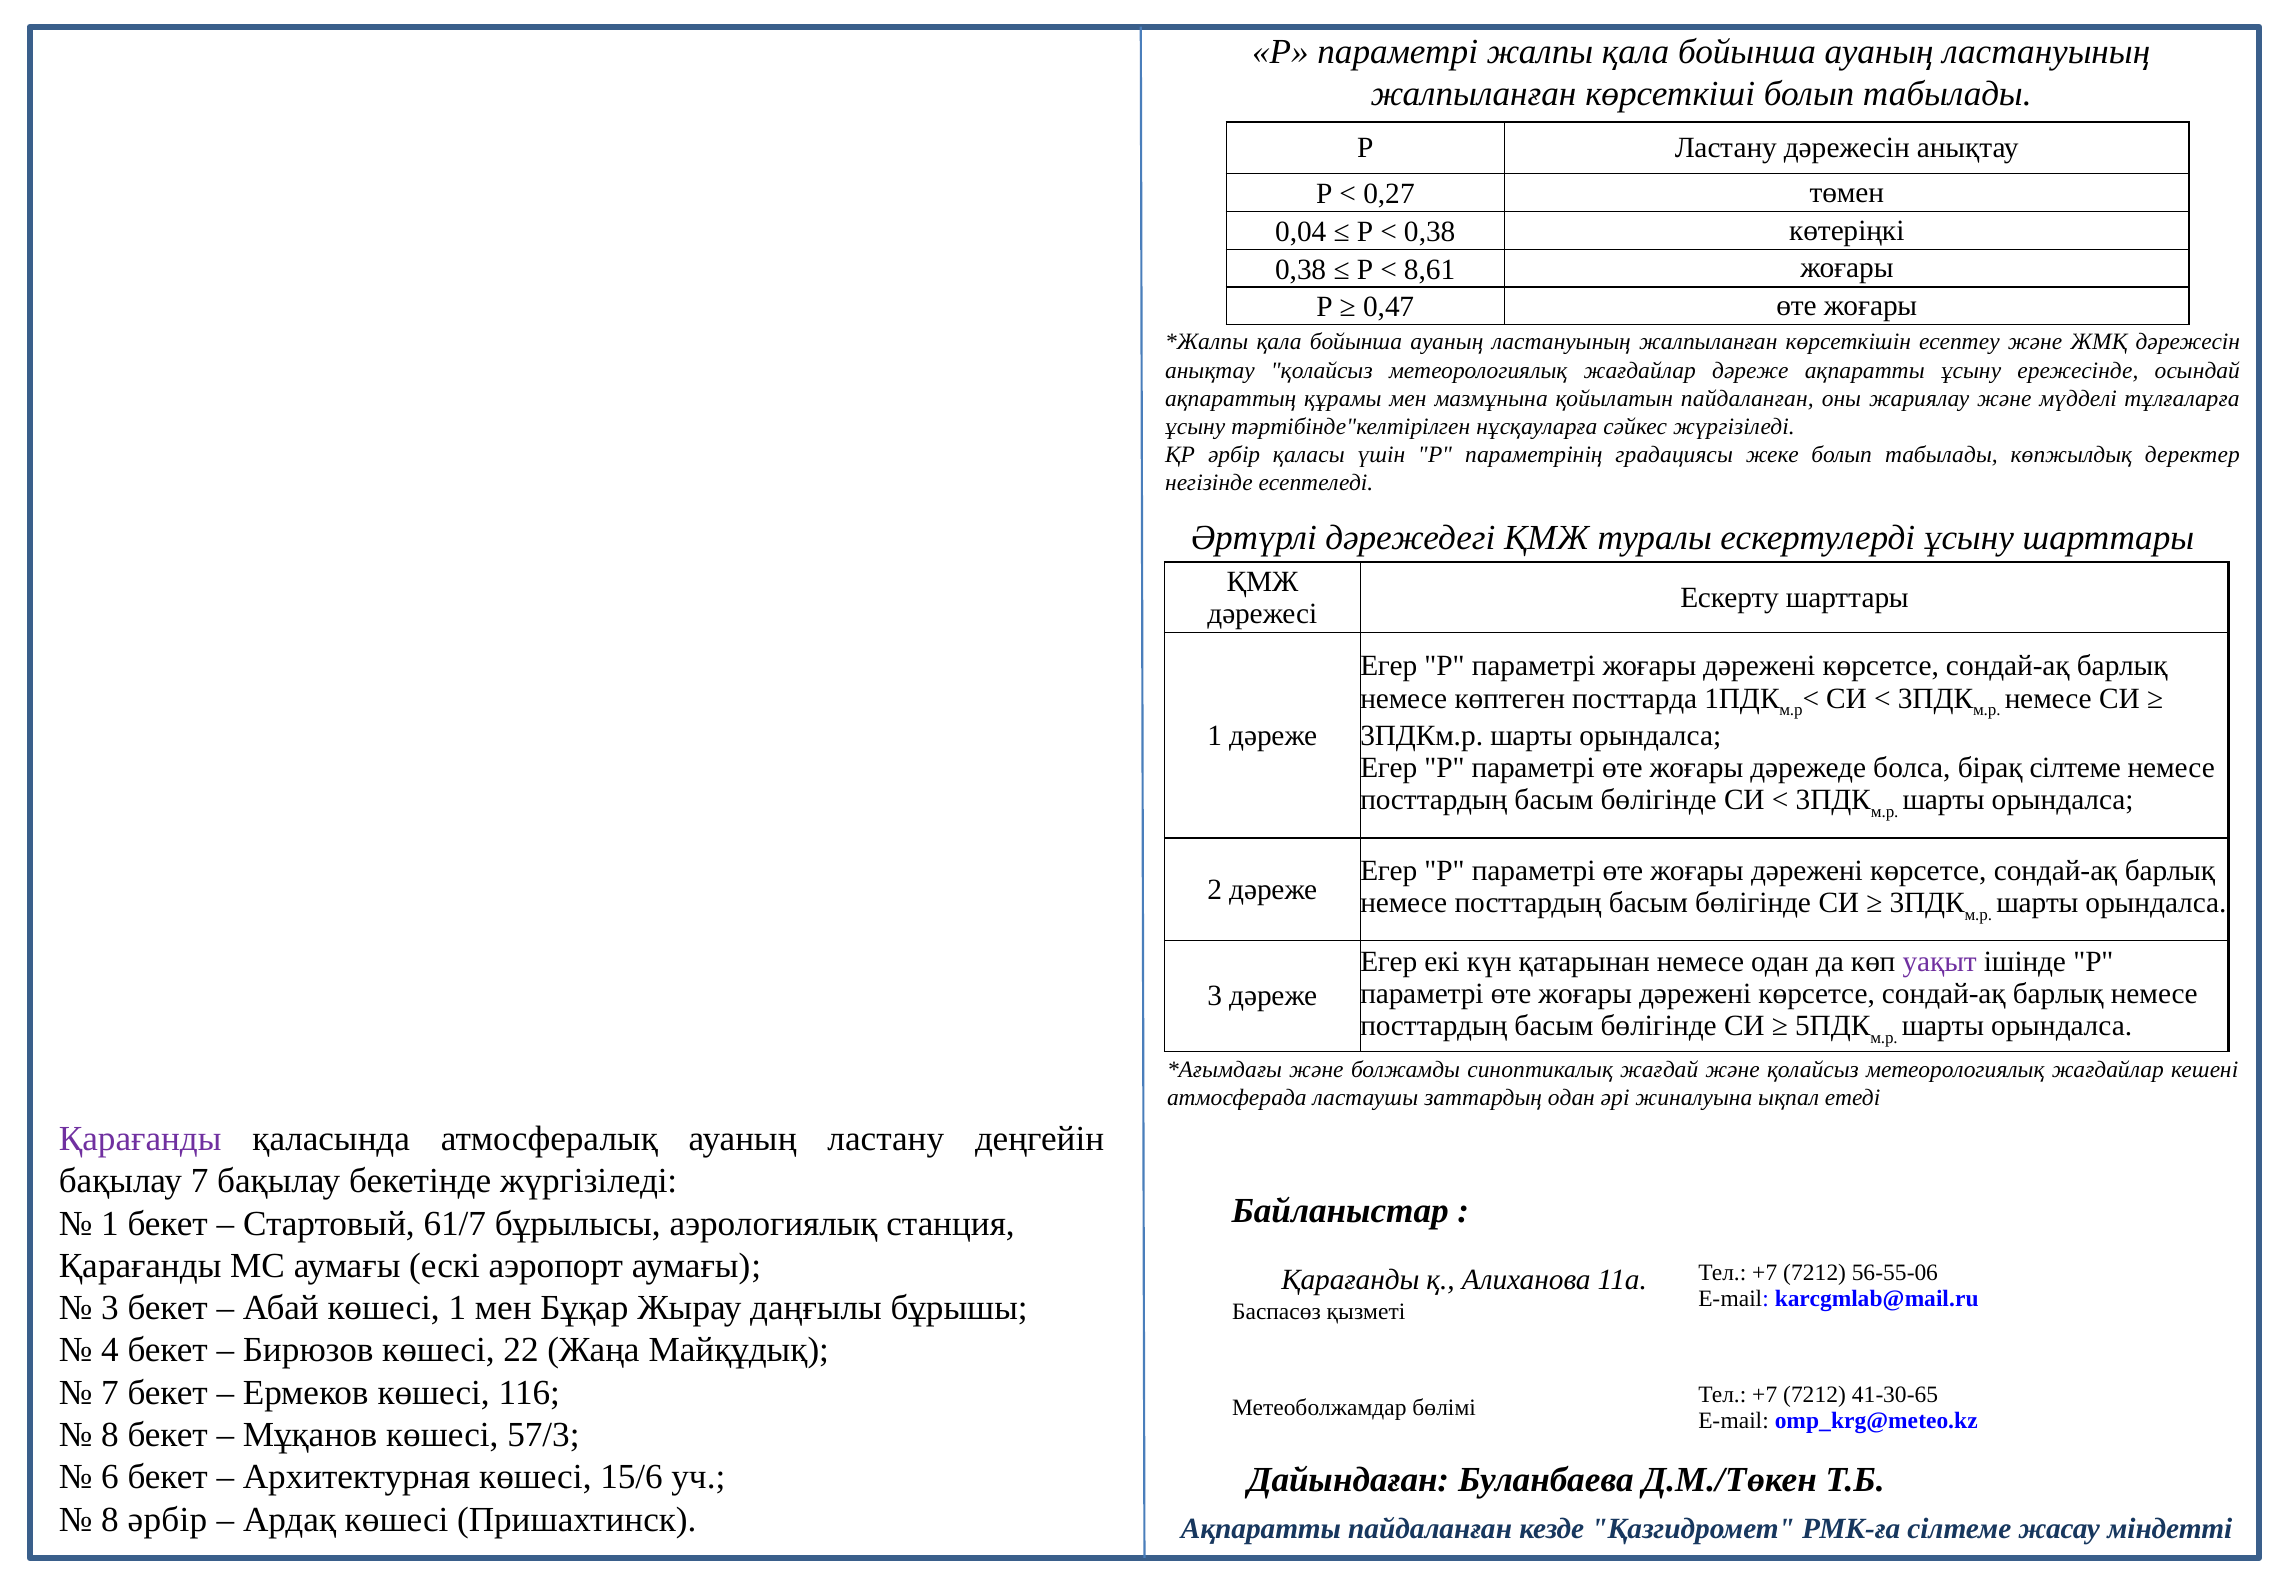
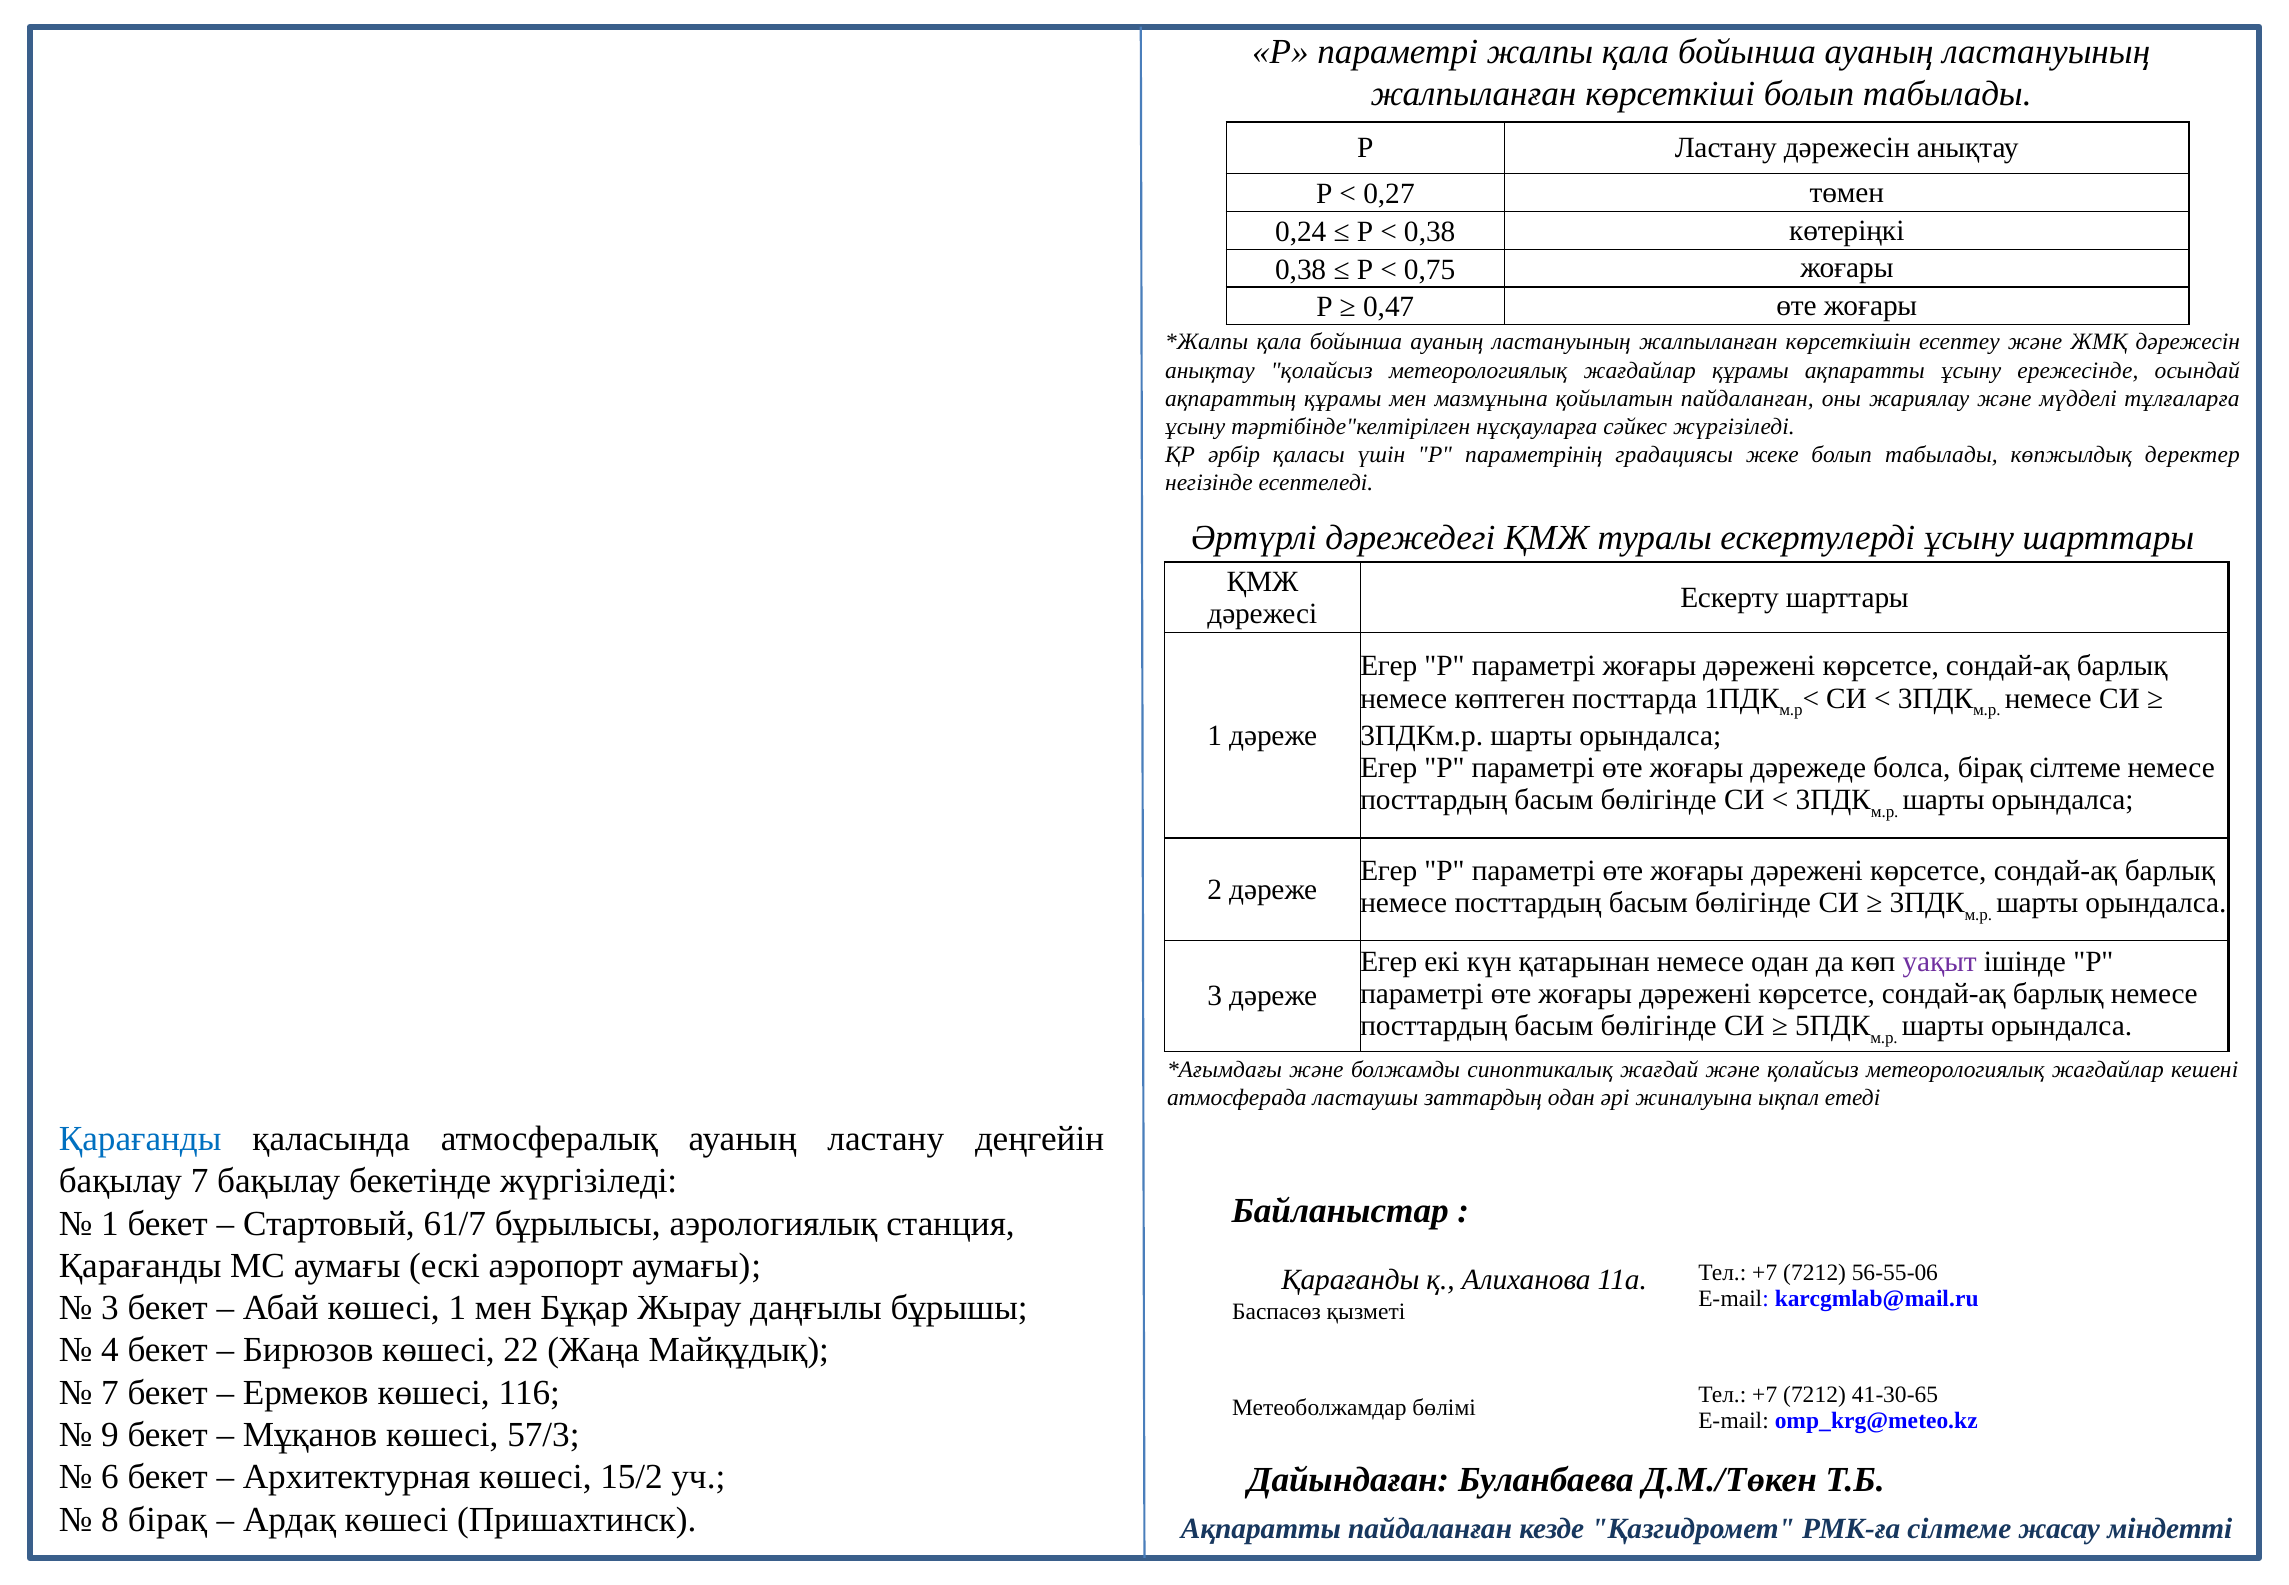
0,04: 0,04 -> 0,24
8,61: 8,61 -> 0,75
жағдайлар дәреже: дәреже -> құрамы
Қарағанды at (140, 1139) colour: purple -> blue
8 at (110, 1435): 8 -> 9
15/6: 15/6 -> 15/2
8 әрбір: әрбір -> бірақ
